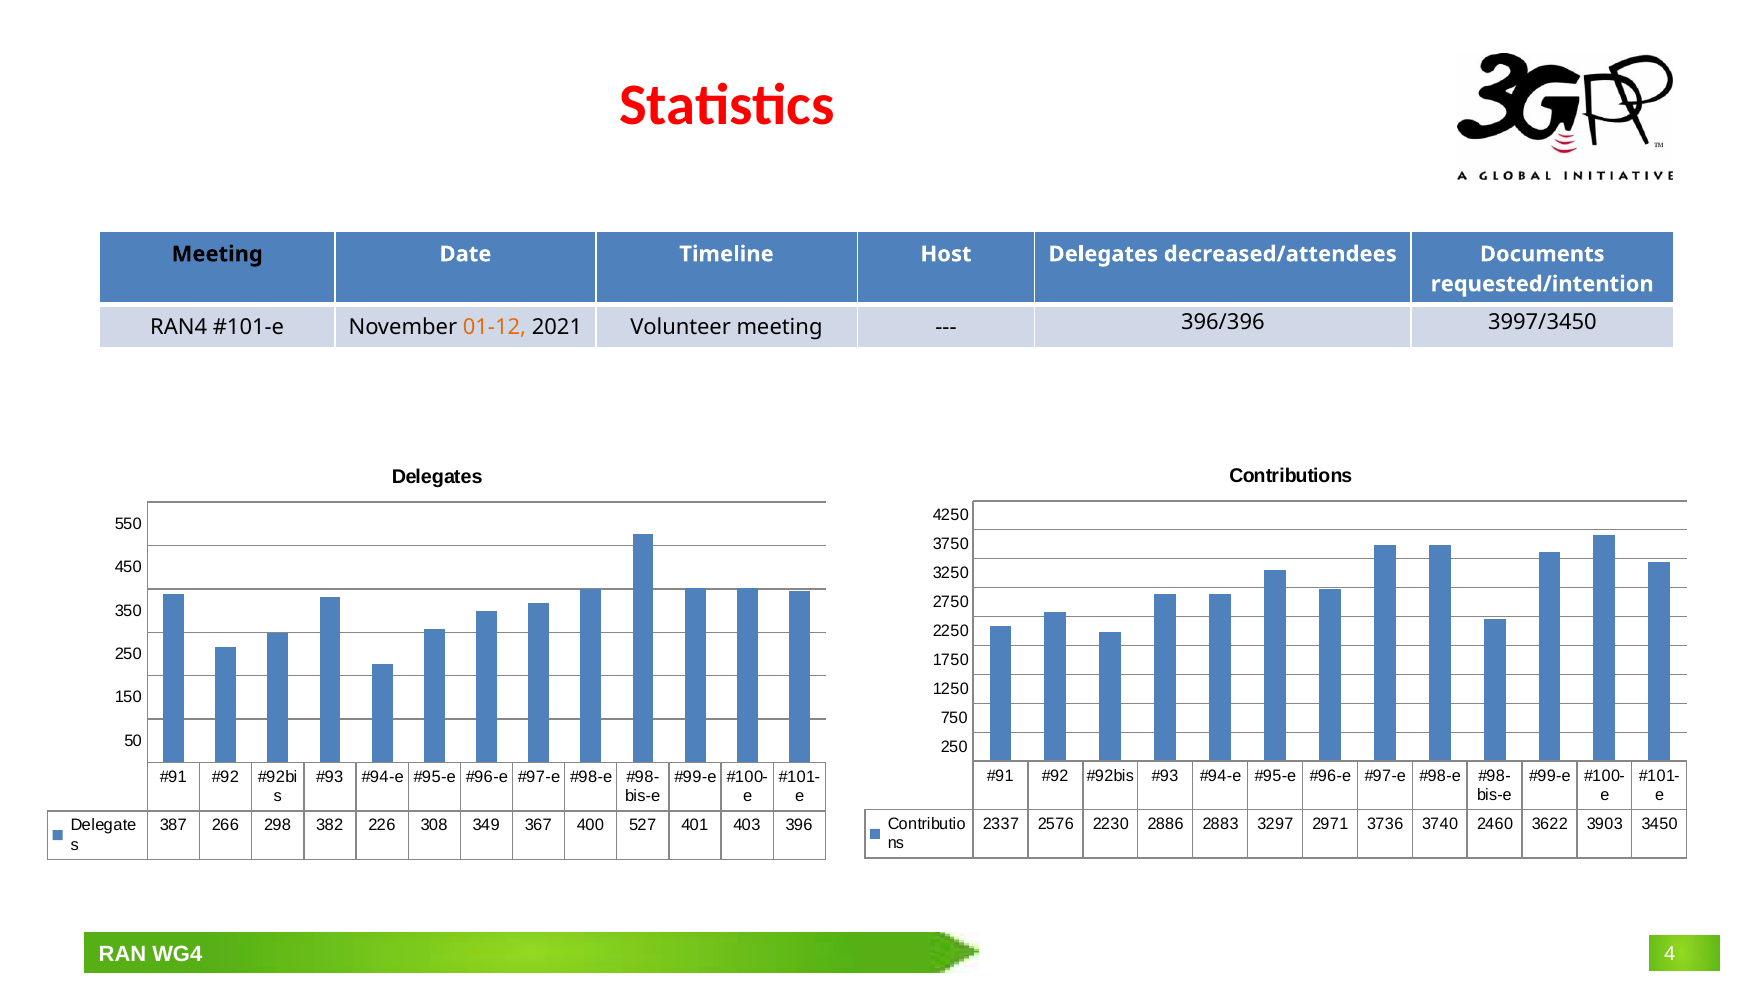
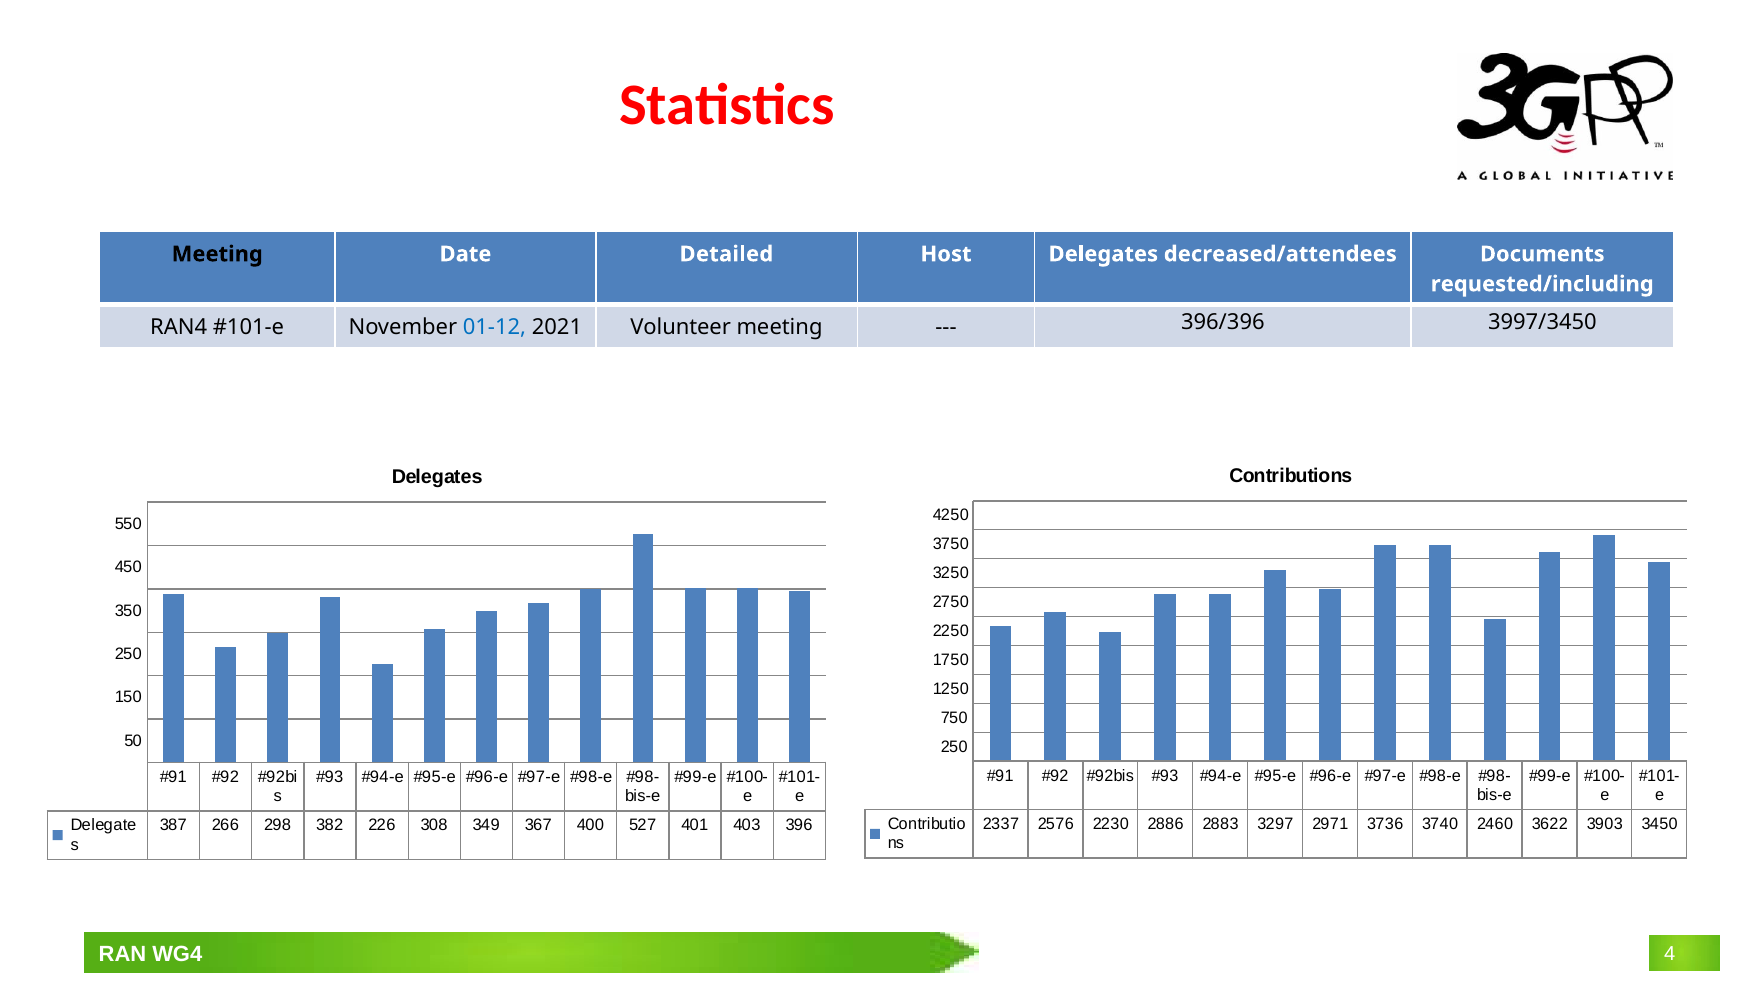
Timeline: Timeline -> Detailed
requested/intention: requested/intention -> requested/including
01-12 colour: orange -> blue
